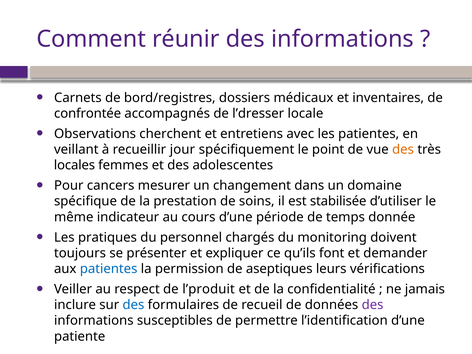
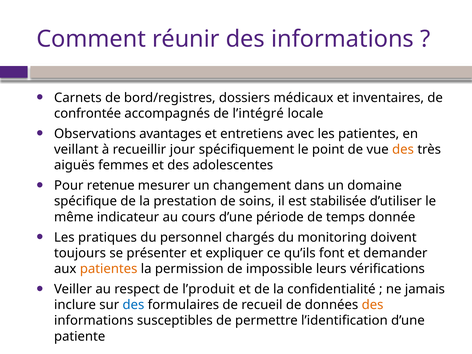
l’dresser: l’dresser -> l’intégré
cherchent: cherchent -> avantages
locales: locales -> aiguës
cancers: cancers -> retenue
patientes at (109, 269) colour: blue -> orange
aseptiques: aseptiques -> impossible
des at (373, 305) colour: purple -> orange
